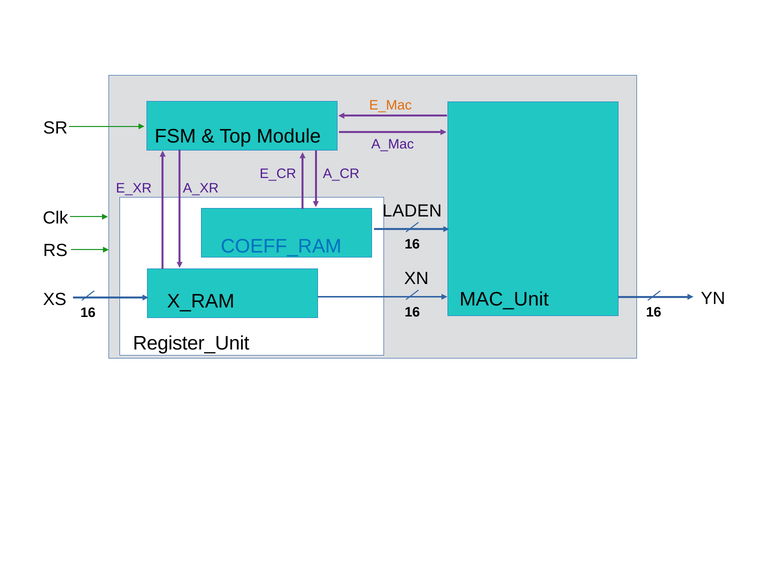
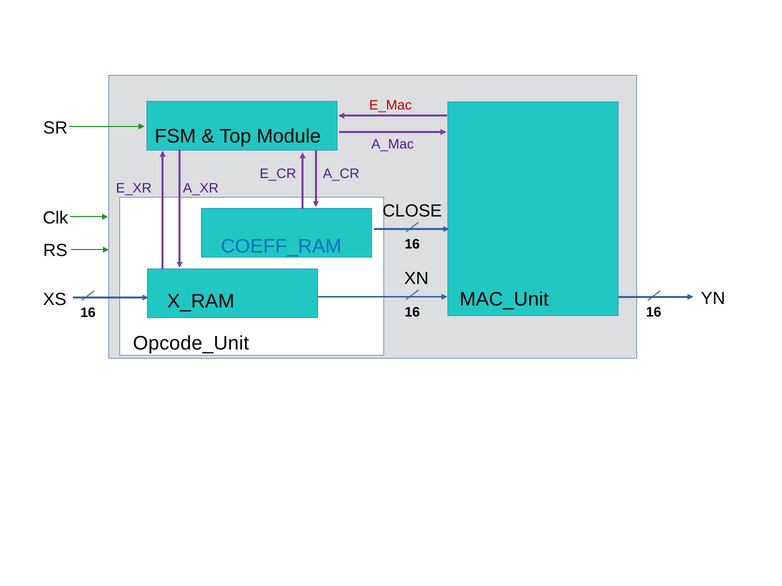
E_Mac colour: orange -> red
LADEN: LADEN -> CLOSE
Register_Unit: Register_Unit -> Opcode_Unit
